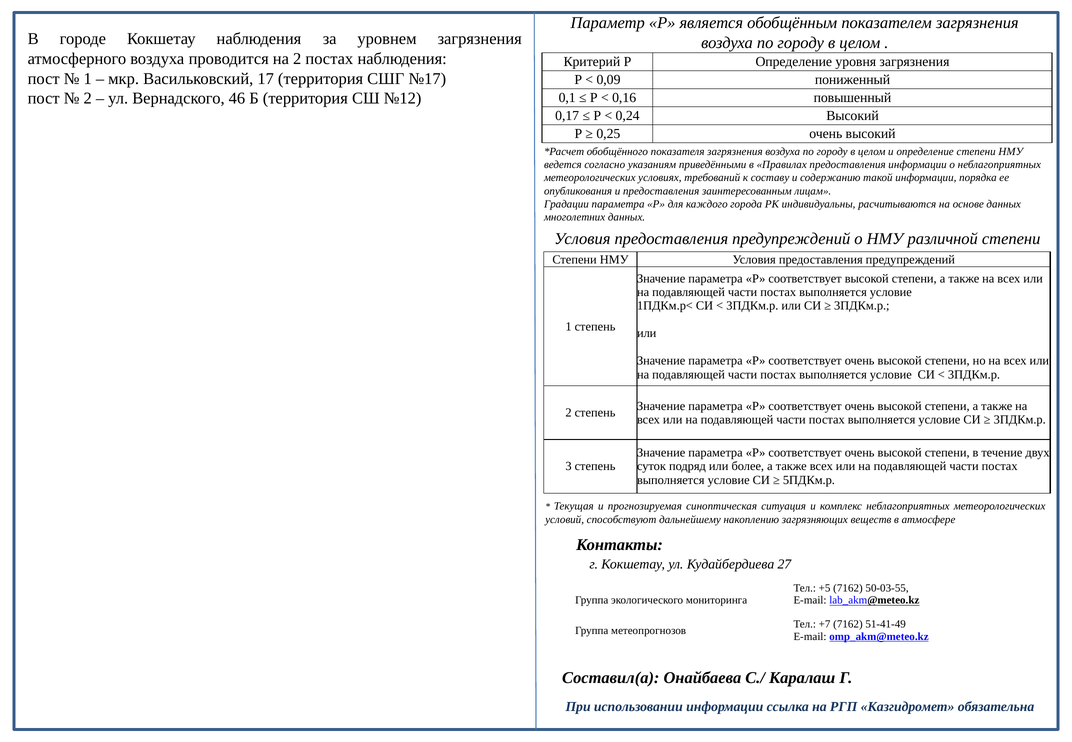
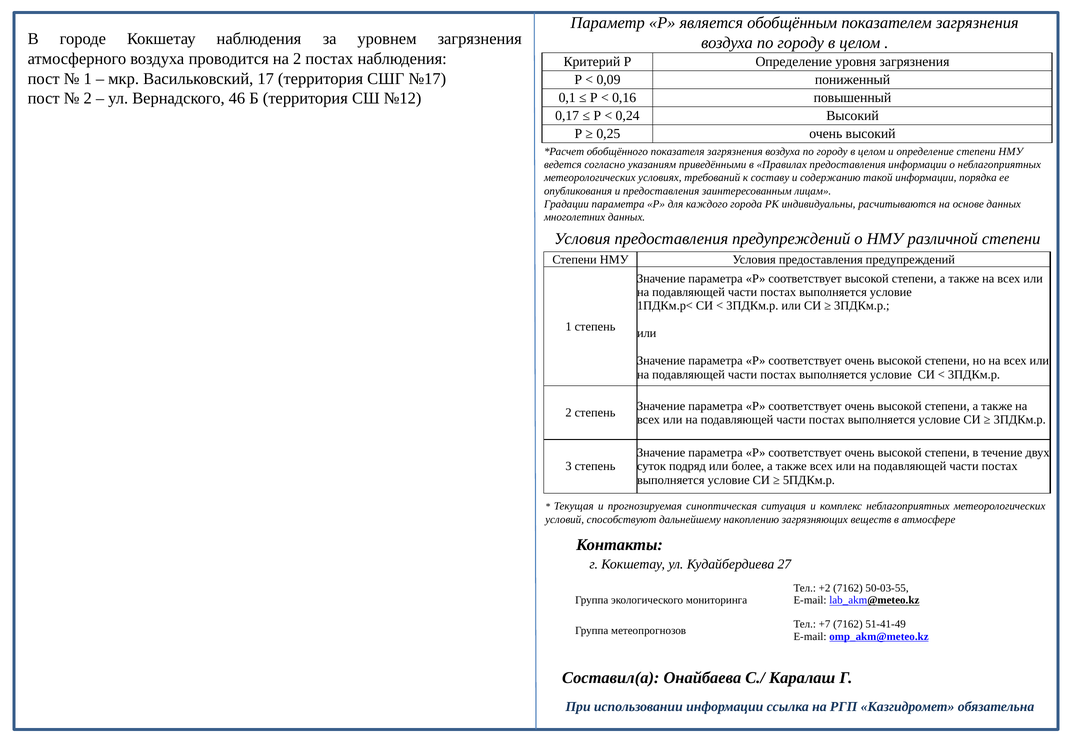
+5: +5 -> +2
